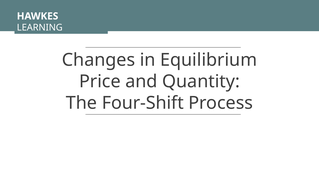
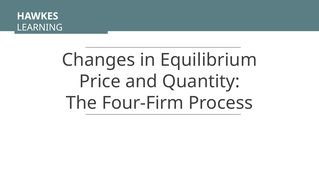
Four-Shift: Four-Shift -> Four-Firm
